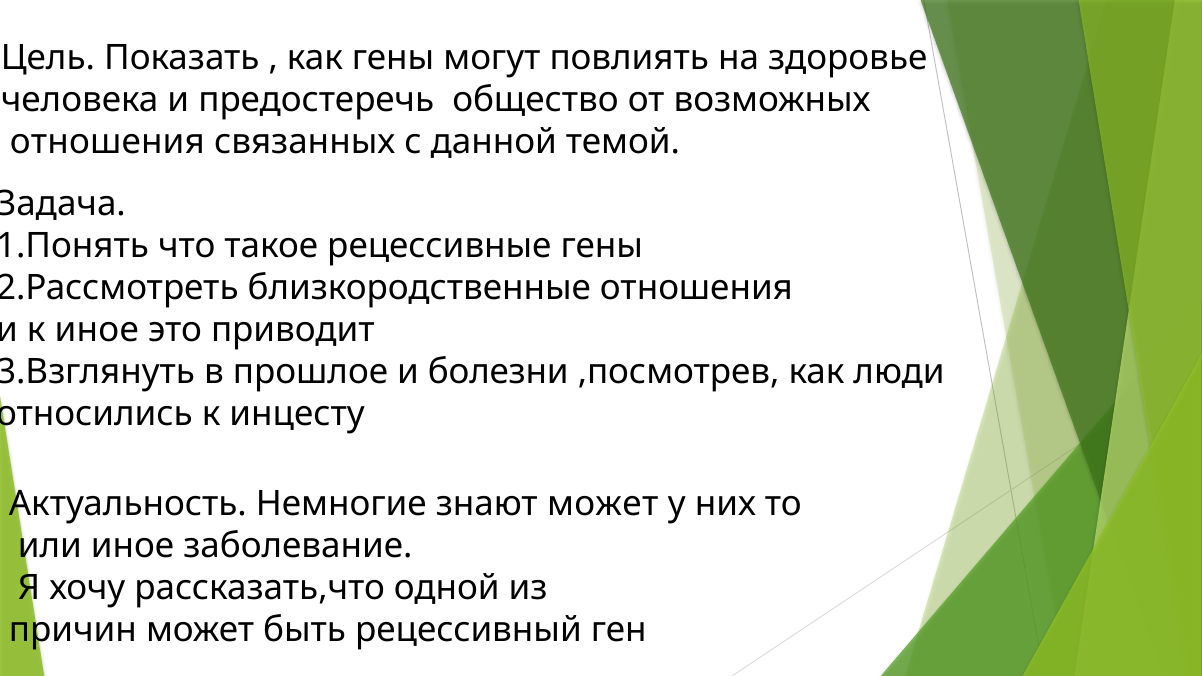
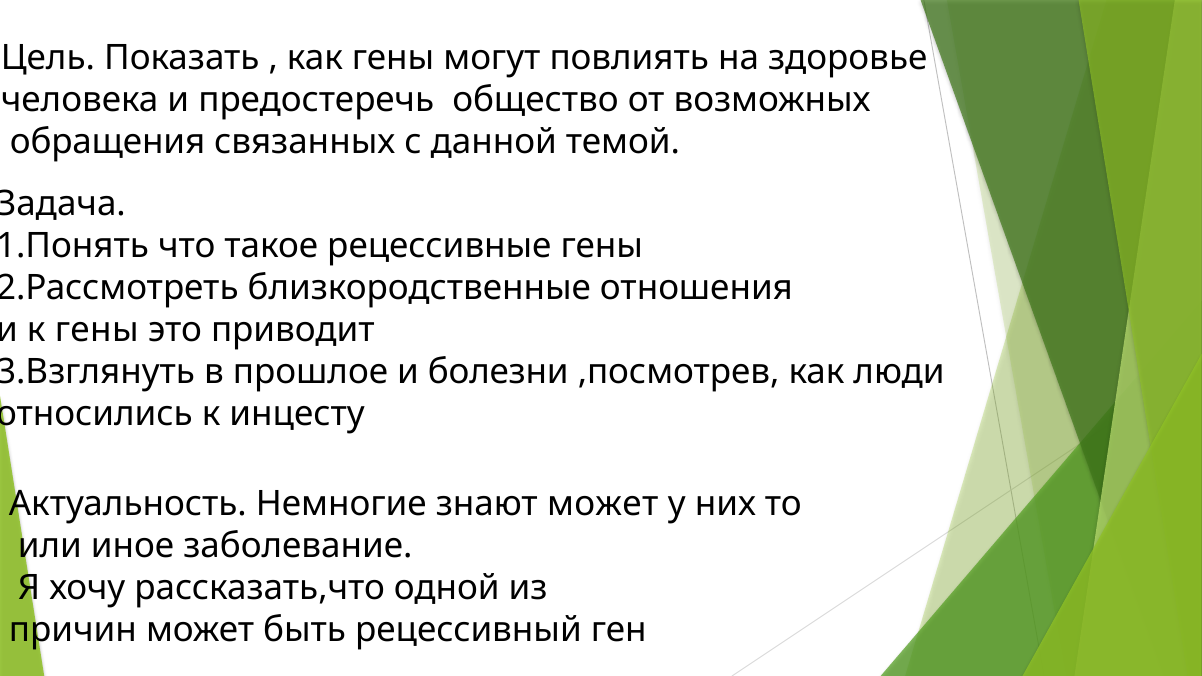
отношения at (107, 142): отношения -> обращения
к иное: иное -> гены
